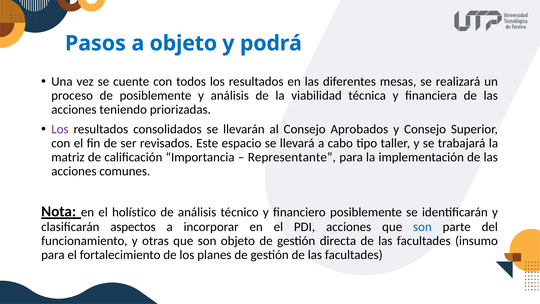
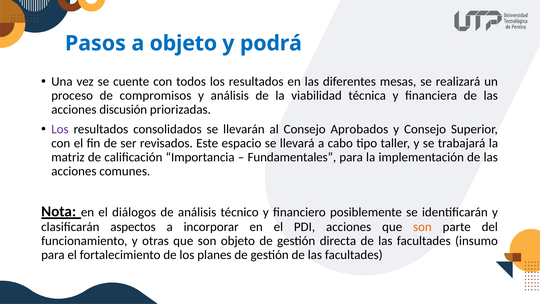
de posiblemente: posiblemente -> compromisos
teniendo: teniendo -> discusión
Representante: Representante -> Fundamentales
holístico: holístico -> diálogos
son at (422, 227) colour: blue -> orange
